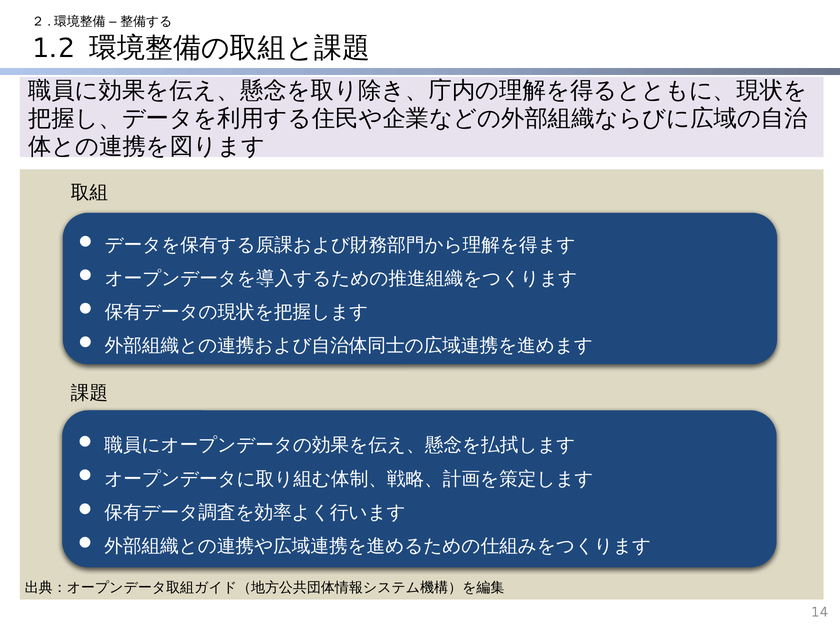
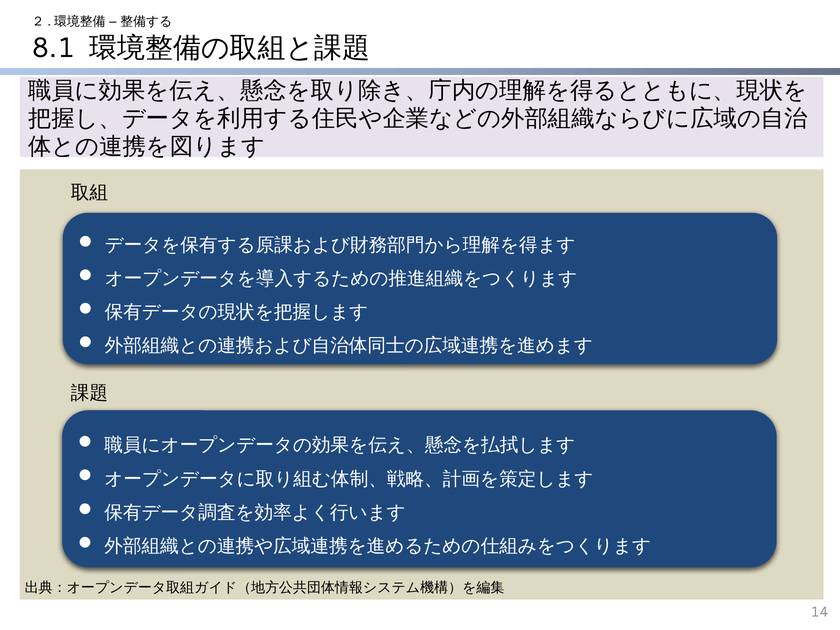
1.2: 1.2 -> 8.1
